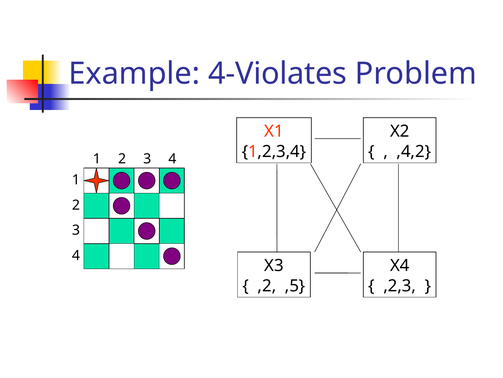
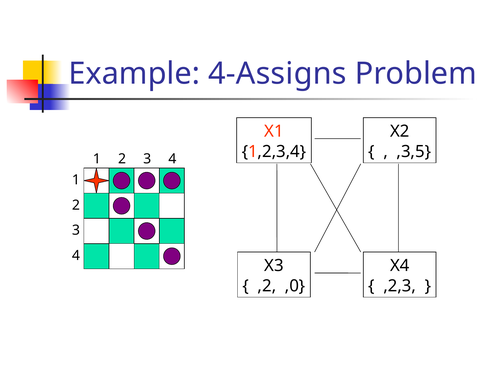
4-Violates: 4-Violates -> 4-Assigns
,4,2: ,4,2 -> ,3,5
,5: ,5 -> ,0
